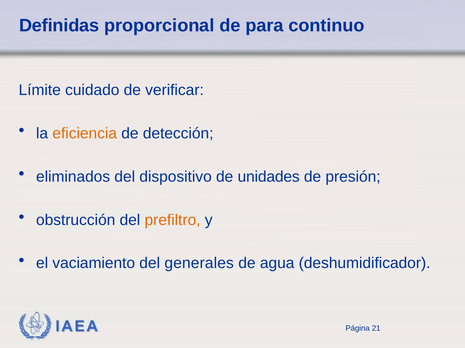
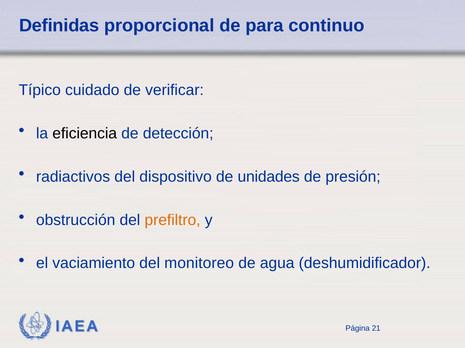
Límite: Límite -> Típico
eficiencia colour: orange -> black
eliminados: eliminados -> radiactivos
generales: generales -> monitoreo
